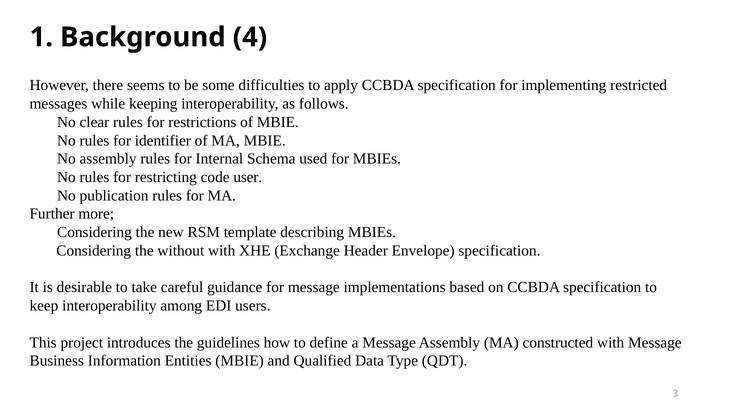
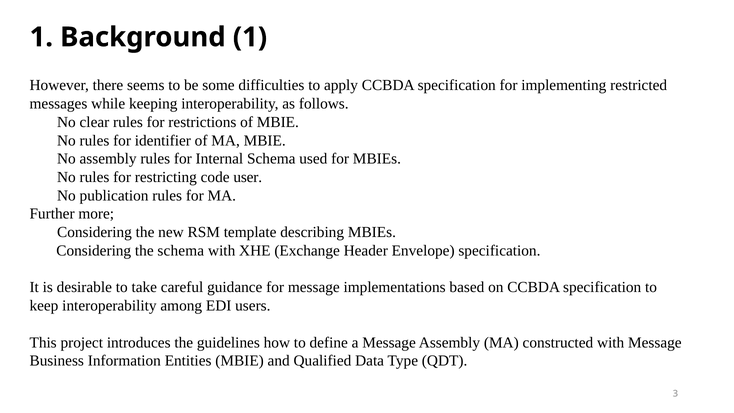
Background 4: 4 -> 1
the without: without -> schema
